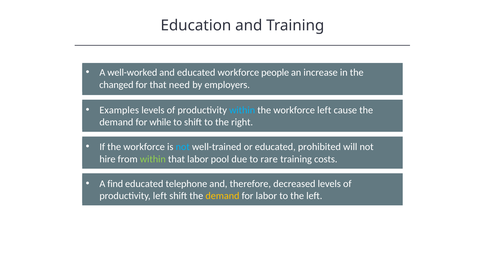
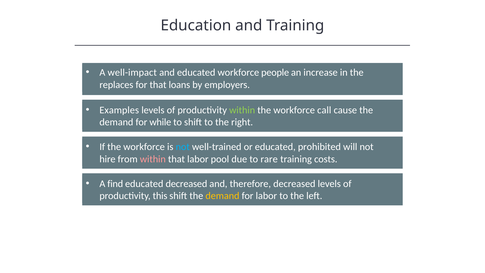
well-worked: well-worked -> well-impact
changed: changed -> replaces
need: need -> loans
within at (242, 110) colour: light blue -> light green
workforce left: left -> call
within at (153, 159) colour: light green -> pink
educated telephone: telephone -> decreased
productivity left: left -> this
